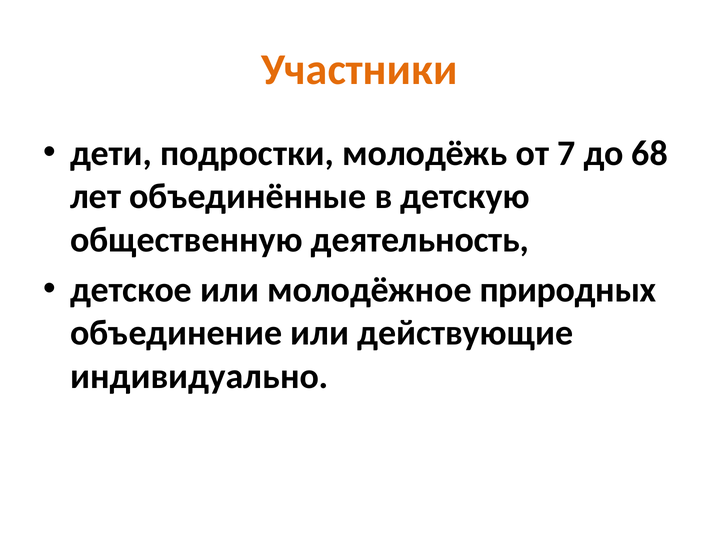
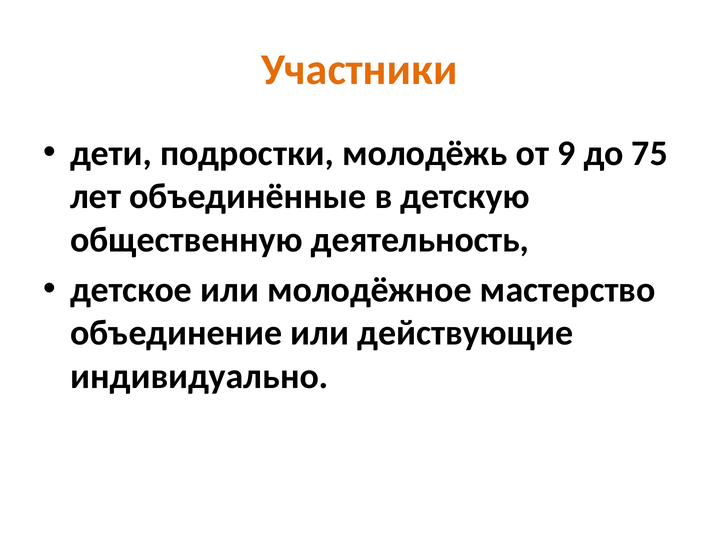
7: 7 -> 9
68: 68 -> 75
природных: природных -> мастерство
